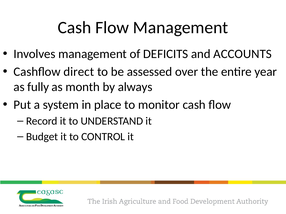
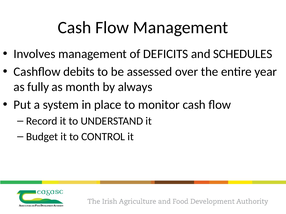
ACCOUNTS: ACCOUNTS -> SCHEDULES
direct: direct -> debits
